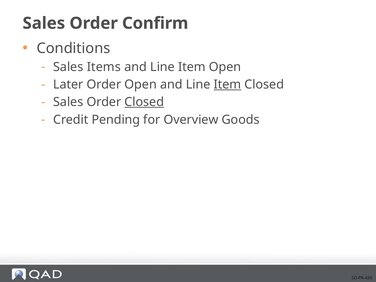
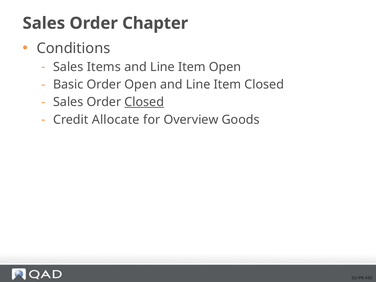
Confirm: Confirm -> Chapter
Later: Later -> Basic
Item at (227, 85) underline: present -> none
Pending: Pending -> Allocate
